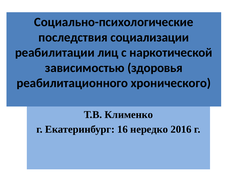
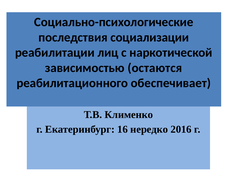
здоровья: здоровья -> остаются
хронического: хронического -> обеспечивает
